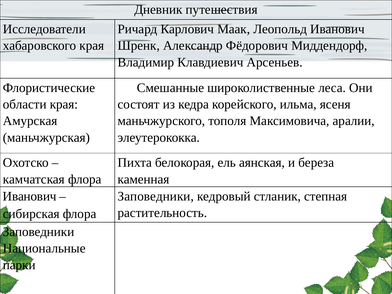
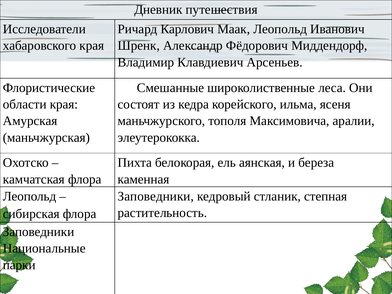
Иванович at (30, 196): Иванович -> Леопольд
